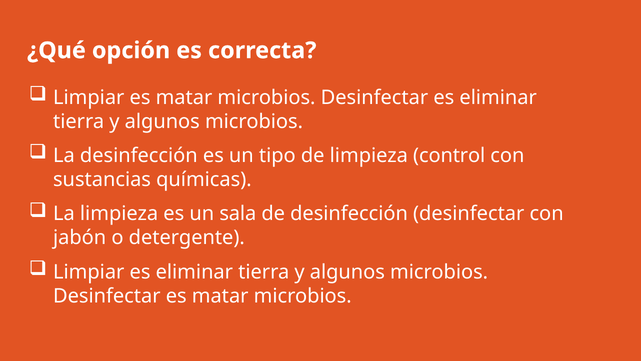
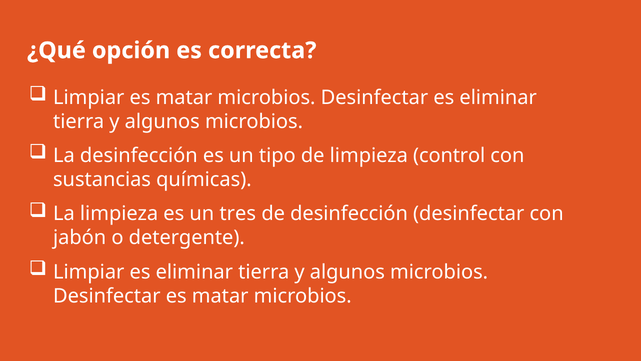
sala: sala -> tres
